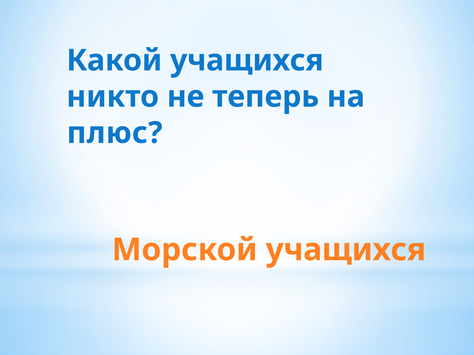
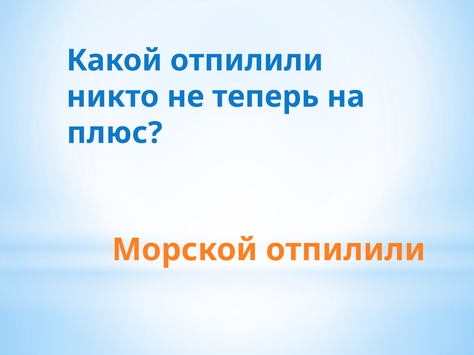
Какой учащихся: учащихся -> отпилили
Морской учащихся: учащихся -> отпилили
